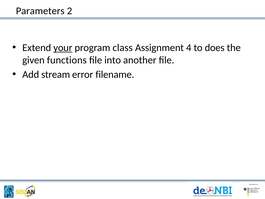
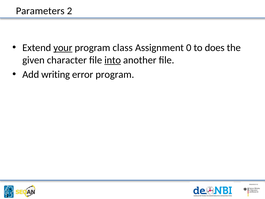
4: 4 -> 0
functions: functions -> character
into underline: none -> present
stream: stream -> writing
error filename: filename -> program
